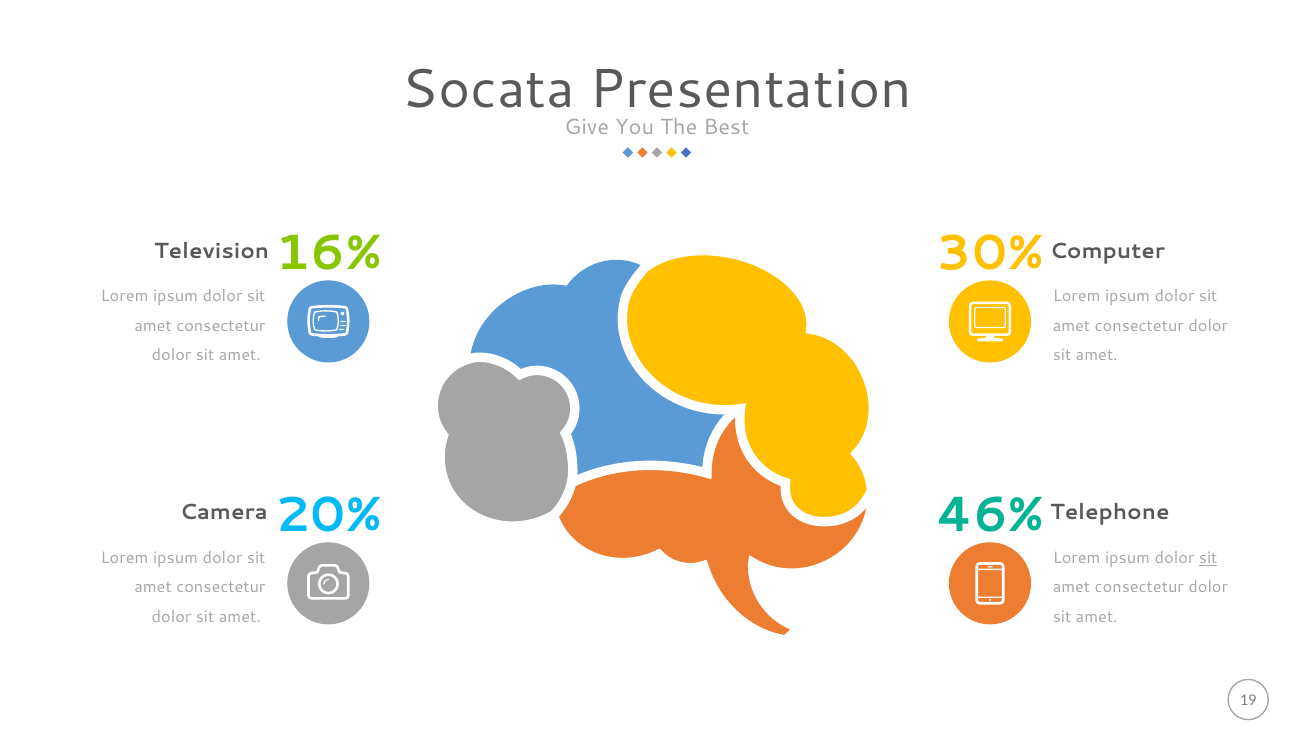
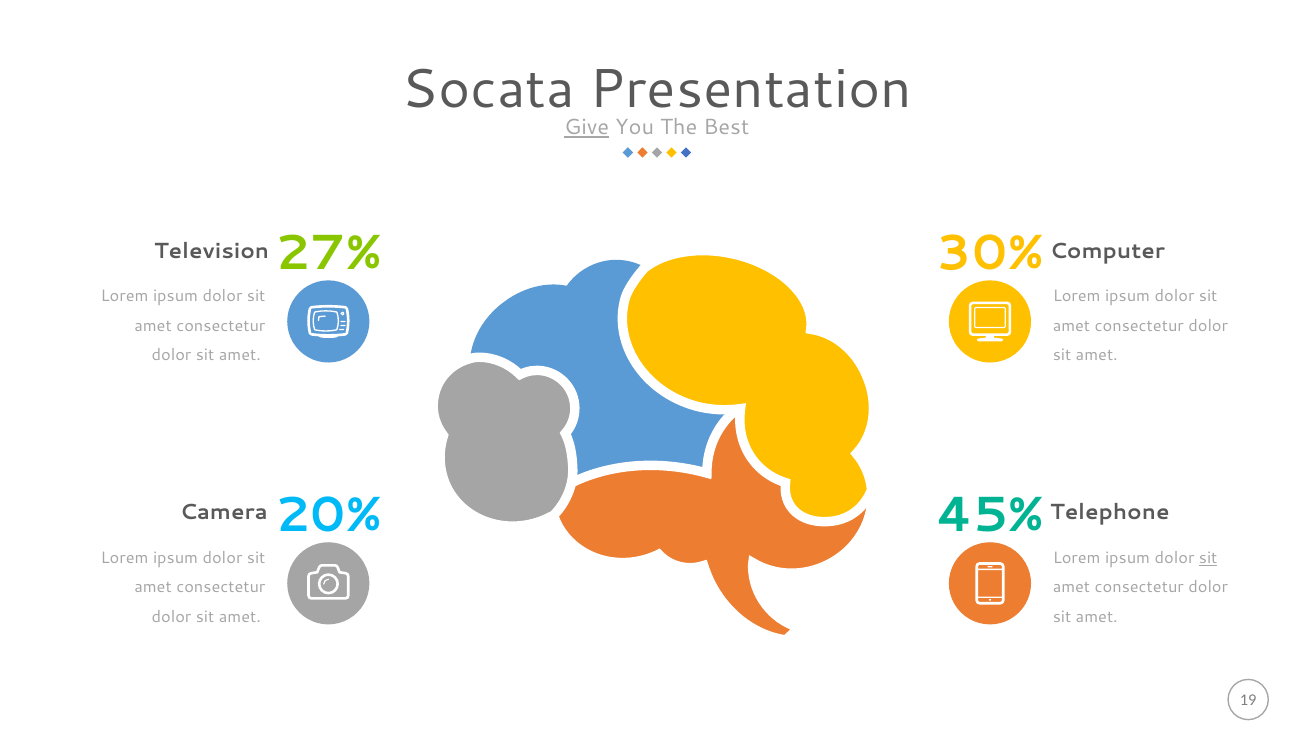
Give underline: none -> present
16%: 16% -> 27%
46%: 46% -> 45%
